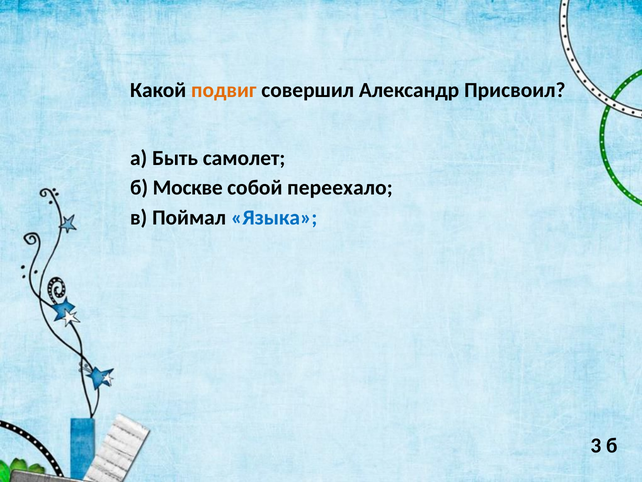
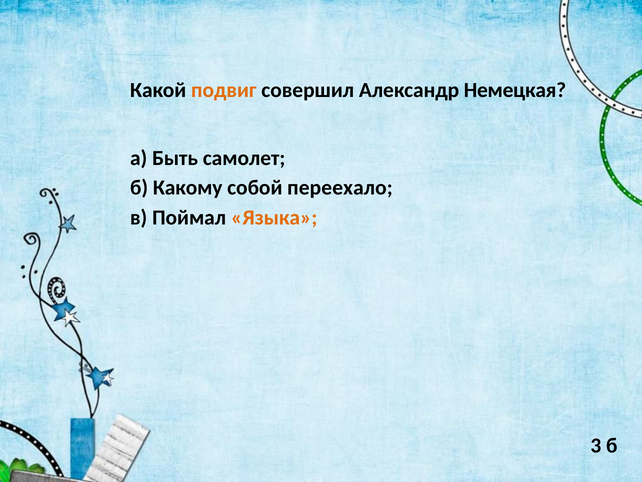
Присвоил: Присвоил -> Немецкая
Москве: Москве -> Какому
Языка colour: blue -> orange
